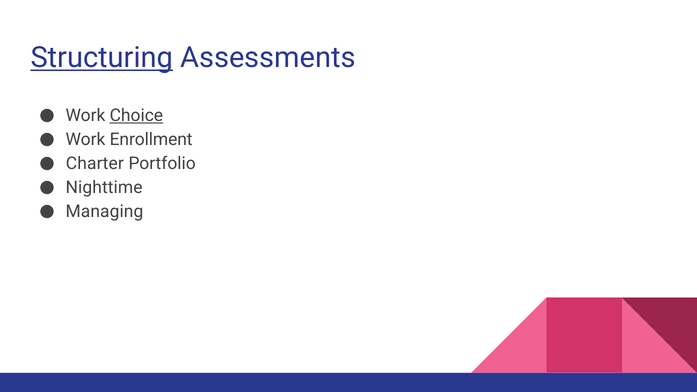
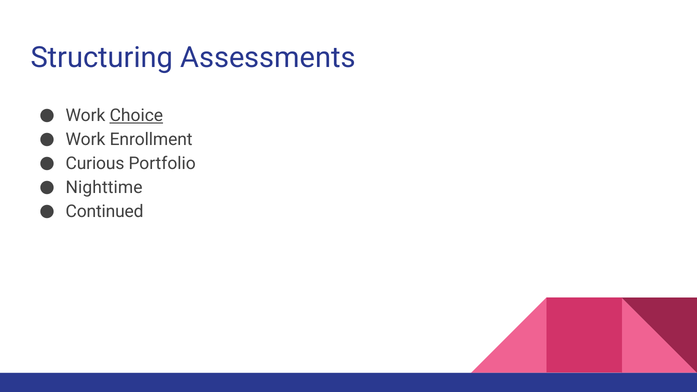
Structuring underline: present -> none
Charter: Charter -> Curious
Managing: Managing -> Continued
